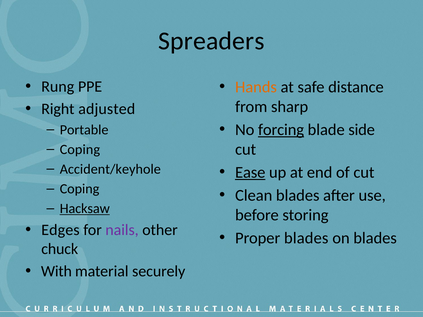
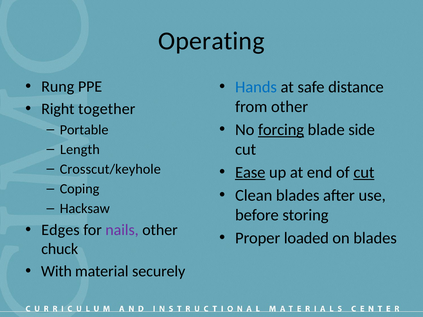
Spreaders: Spreaders -> Operating
Hands colour: orange -> blue
from sharp: sharp -> other
adjusted: adjusted -> together
Coping at (80, 150): Coping -> Length
Accident/keyhole: Accident/keyhole -> Crosscut/keyhole
cut at (364, 173) underline: none -> present
Hacksaw underline: present -> none
Proper blades: blades -> loaded
